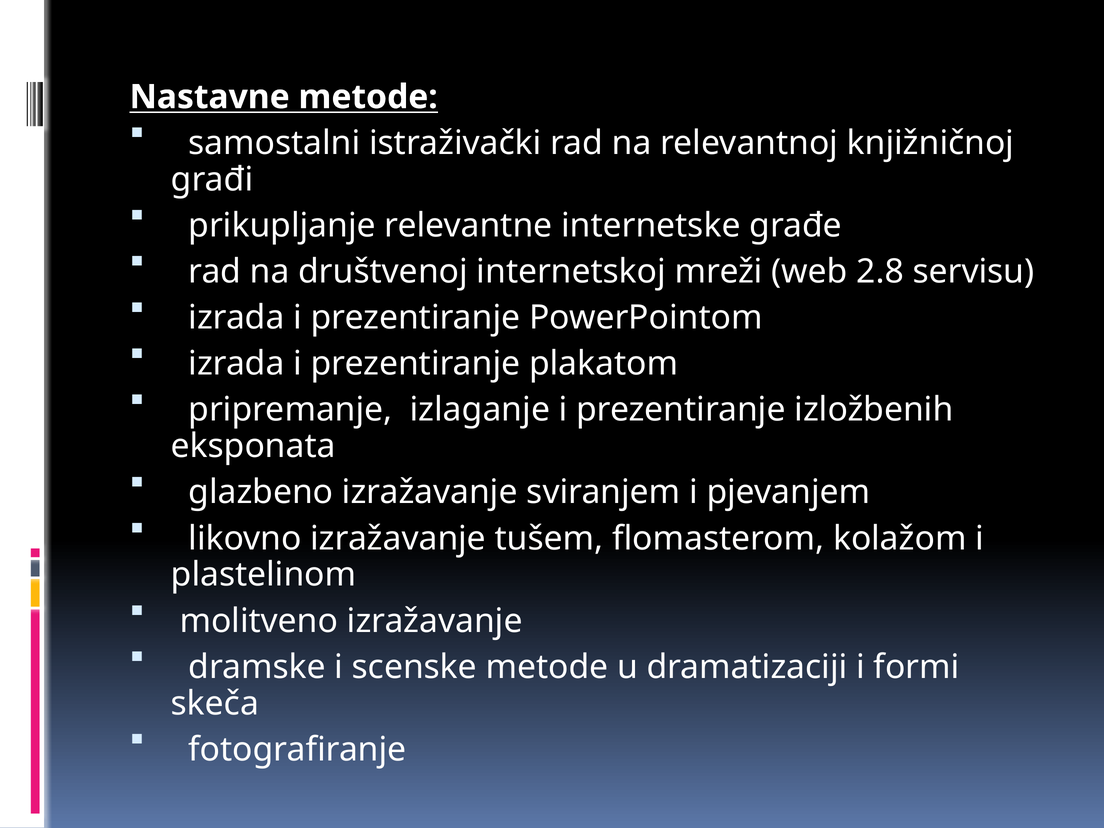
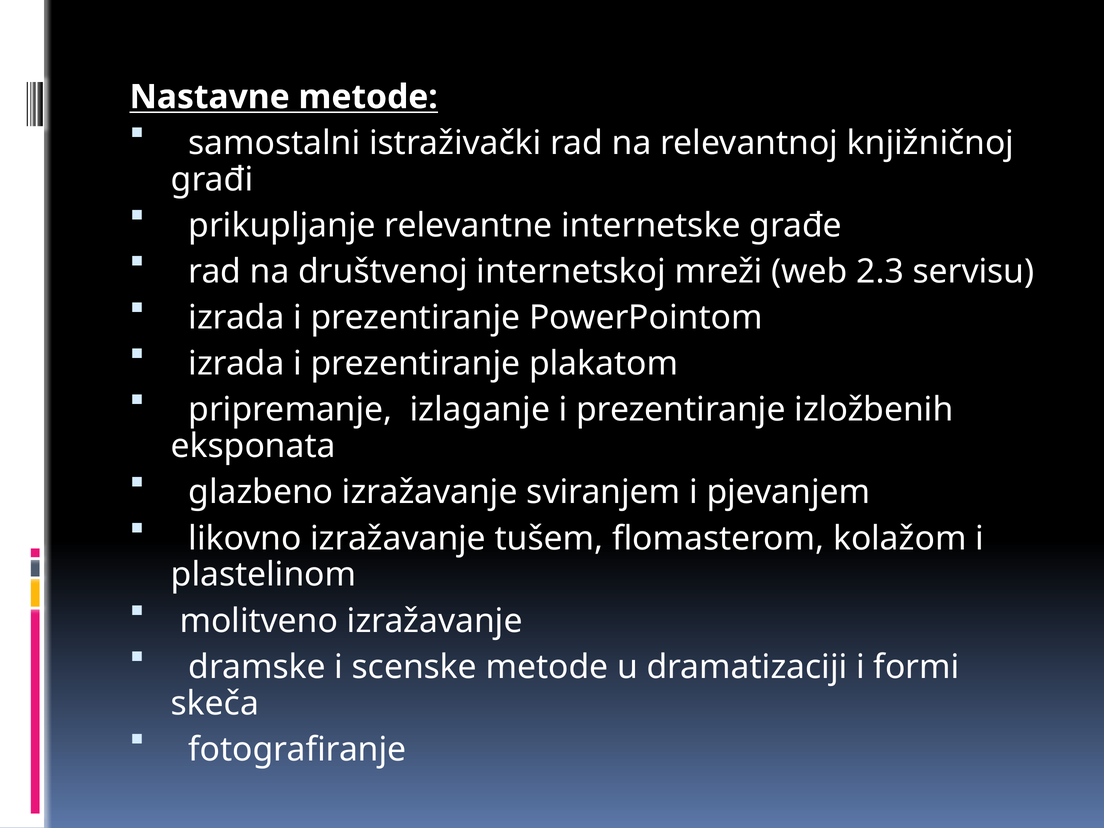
2.8: 2.8 -> 2.3
